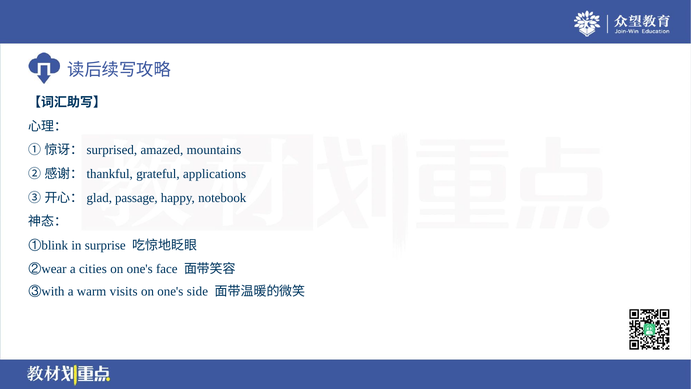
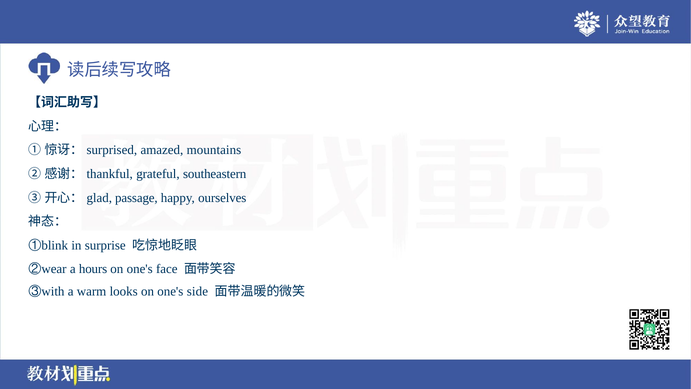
applications: applications -> southeastern
notebook: notebook -> ourselves
cities: cities -> hours
visits: visits -> looks
